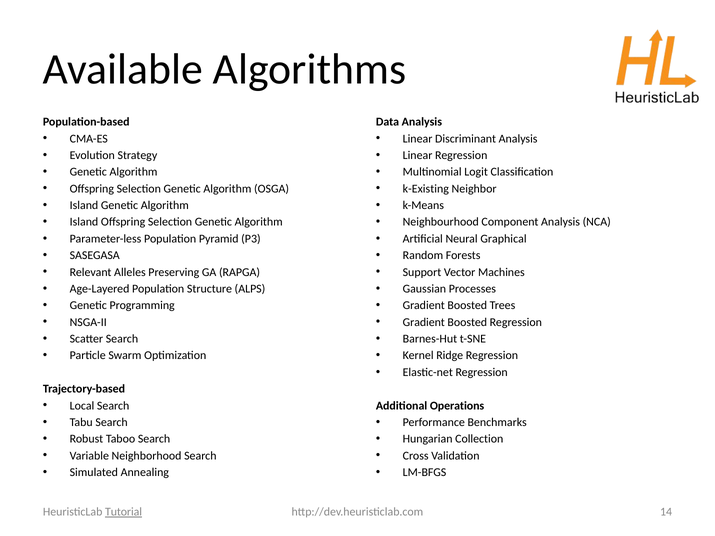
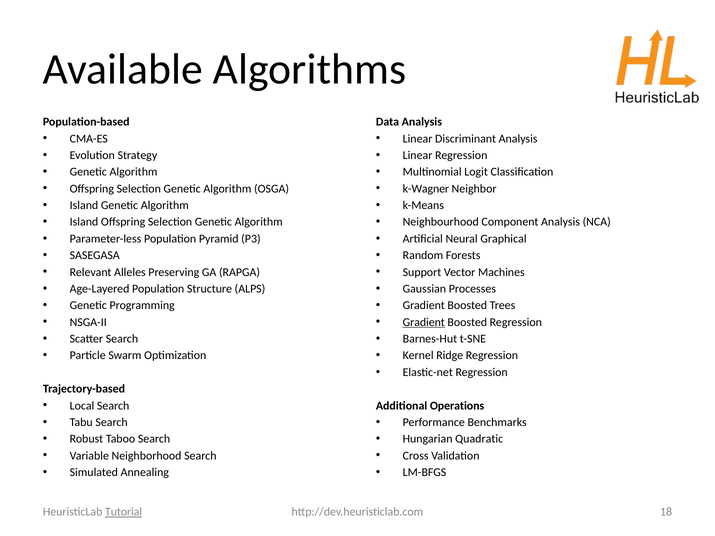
k-Existing: k-Existing -> k-Wagner
Gradient at (424, 322) underline: none -> present
Collection: Collection -> Quadratic
14: 14 -> 18
